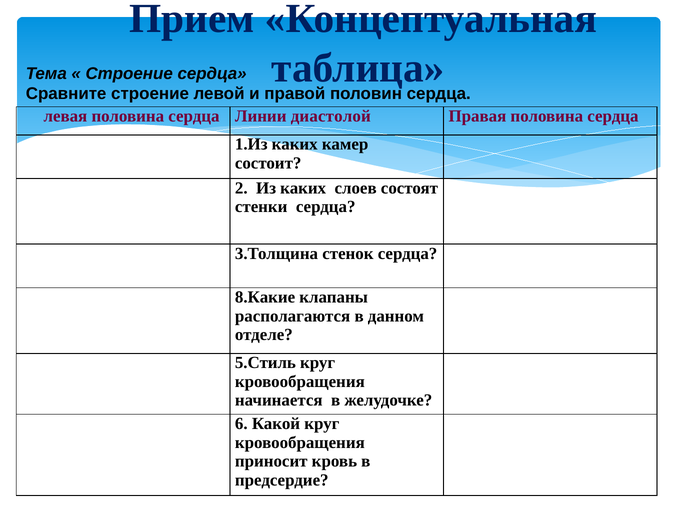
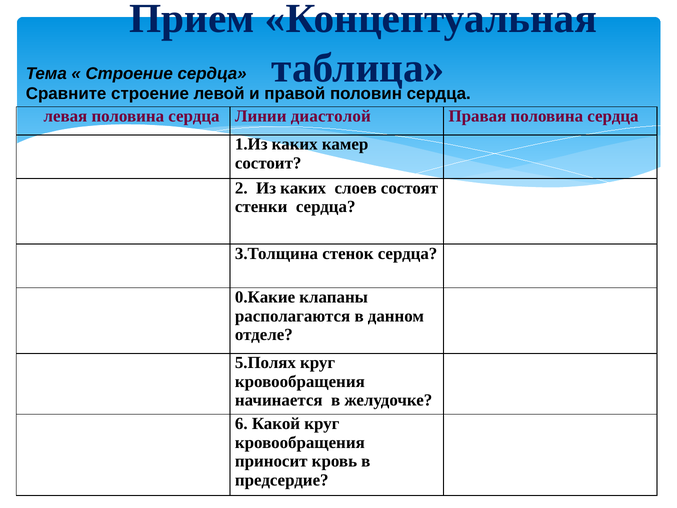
8.Какие: 8.Какие -> 0.Какие
5.Стиль: 5.Стиль -> 5.Полях
